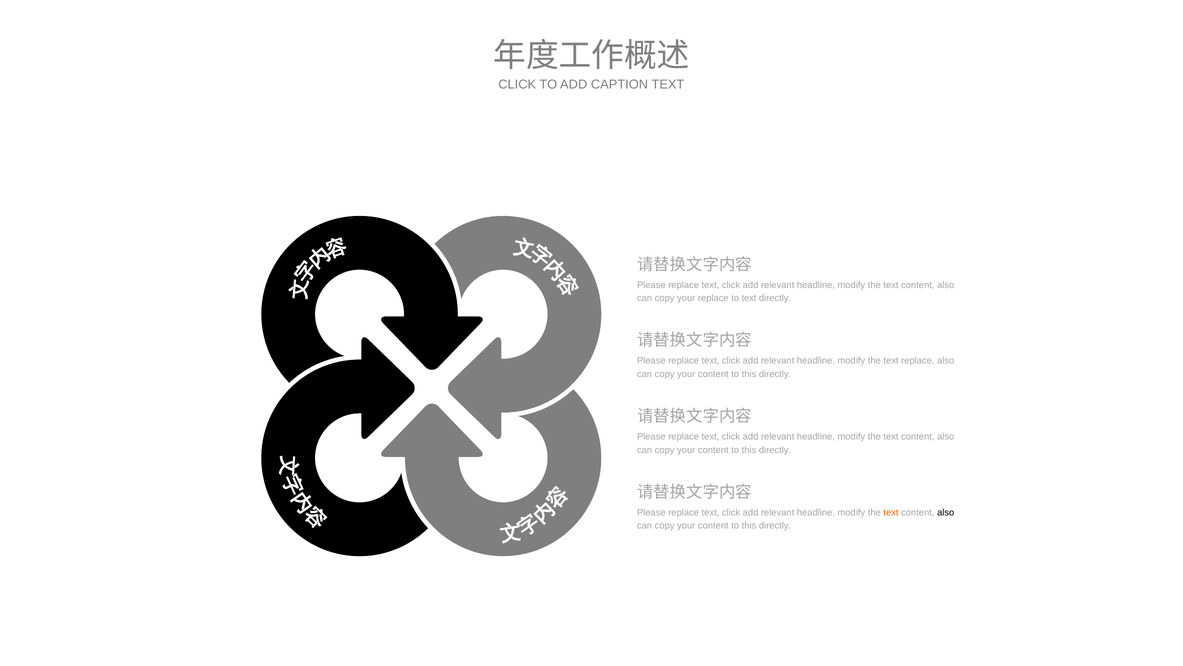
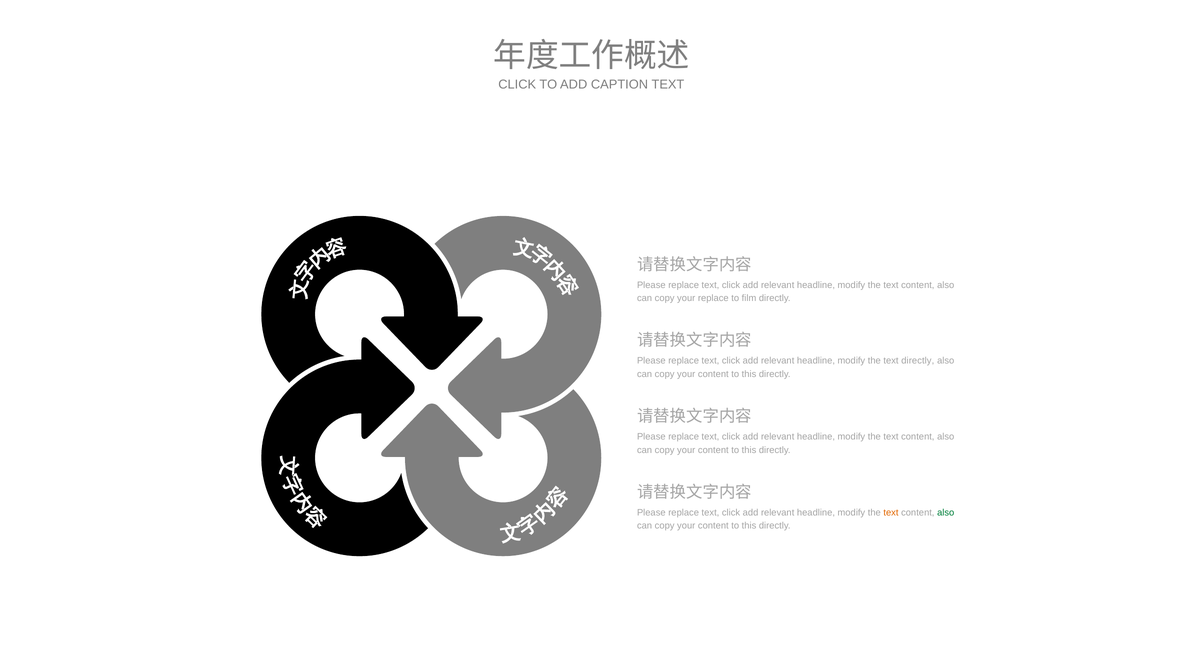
to text: text -> film
text replace: replace -> directly
also at (946, 512) colour: black -> green
